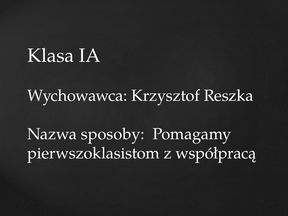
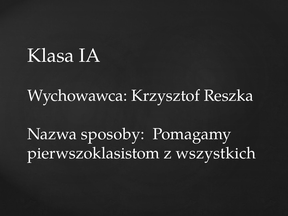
współpracą: współpracą -> wszystkich
